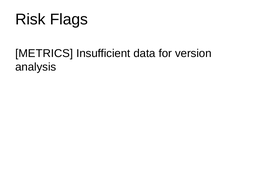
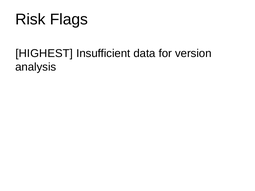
METRICS: METRICS -> HIGHEST
